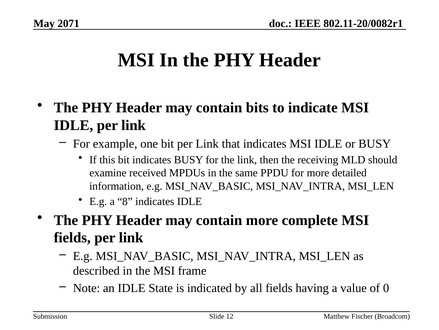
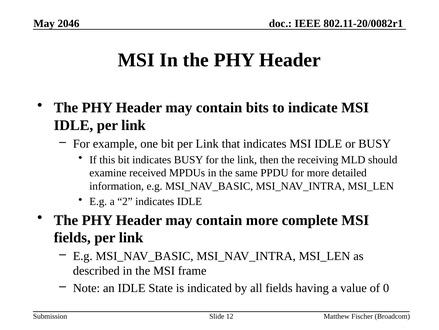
2071: 2071 -> 2046
8: 8 -> 2
